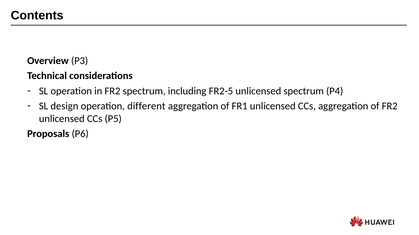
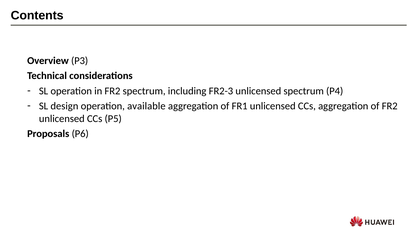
FR2-5: FR2-5 -> FR2-3
different: different -> available
